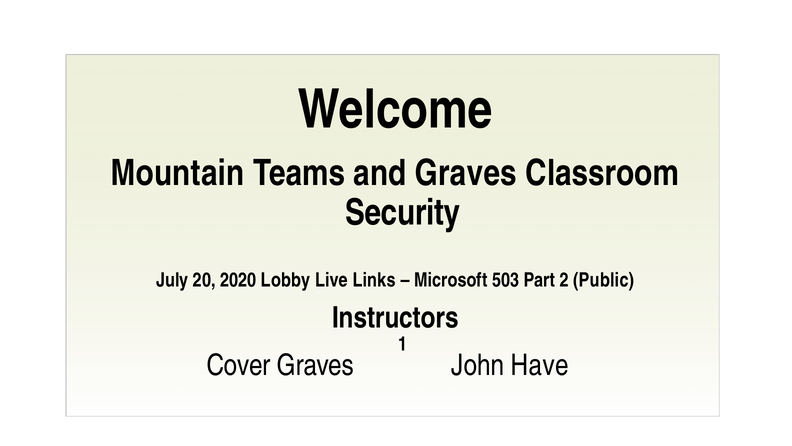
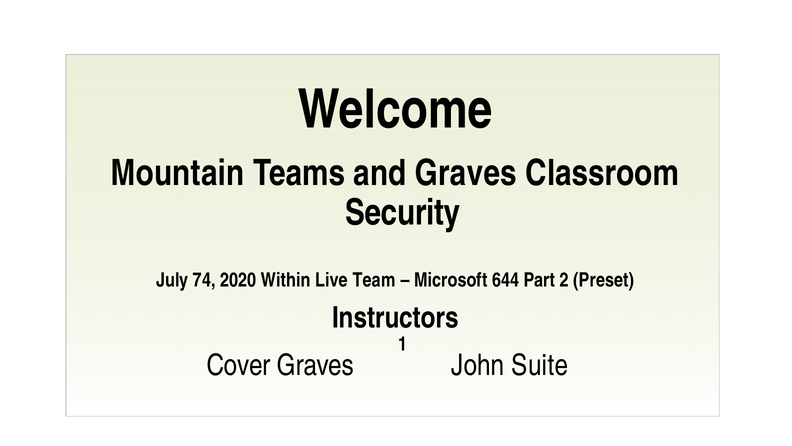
20: 20 -> 74
Lobby: Lobby -> Within
Links: Links -> Team
503: 503 -> 644
Public: Public -> Preset
Have: Have -> Suite
